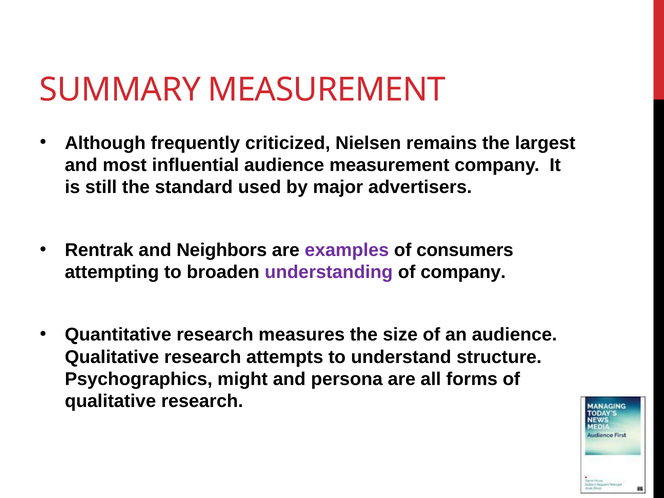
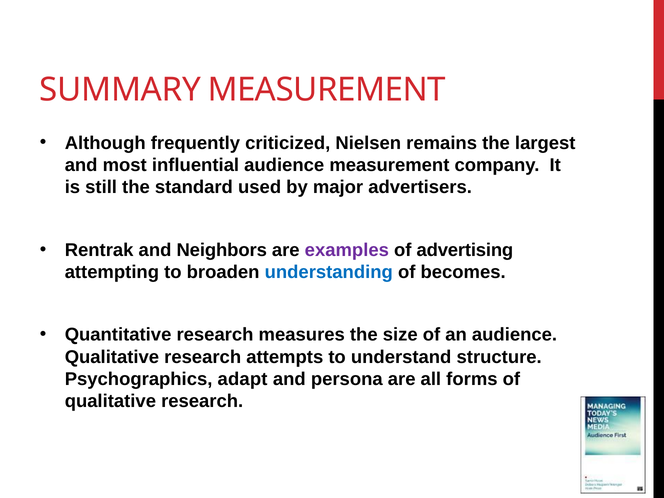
consumers: consumers -> advertising
understanding colour: purple -> blue
of company: company -> becomes
might: might -> adapt
